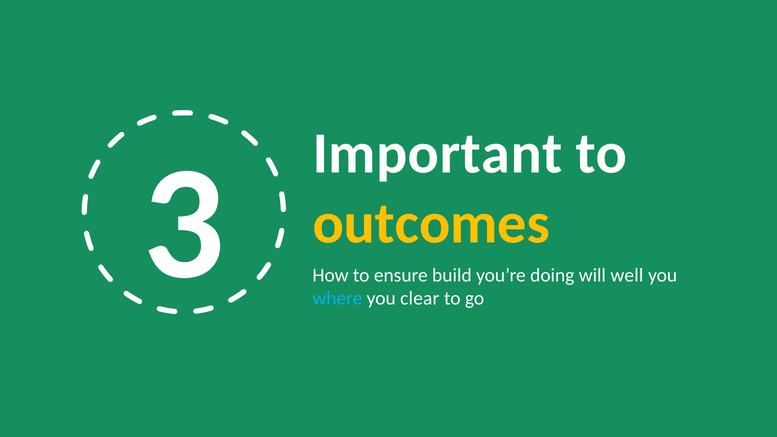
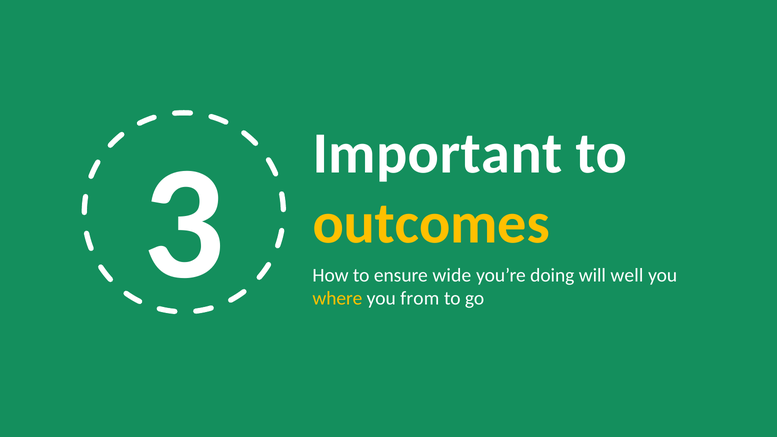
build: build -> wide
where colour: light blue -> yellow
clear: clear -> from
